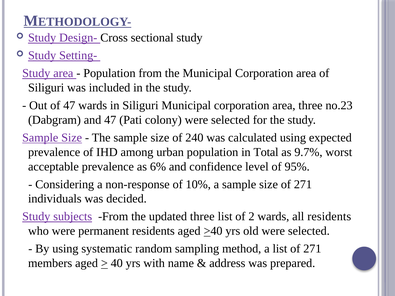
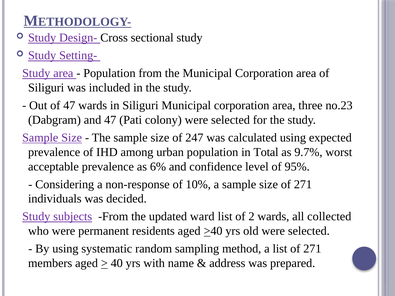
240: 240 -> 247
updated three: three -> ward
all residents: residents -> collected
